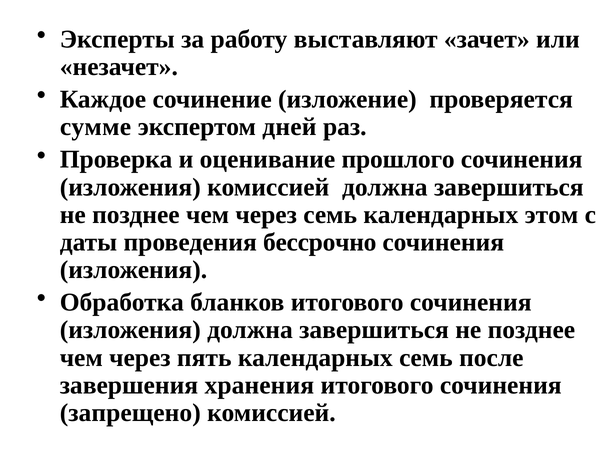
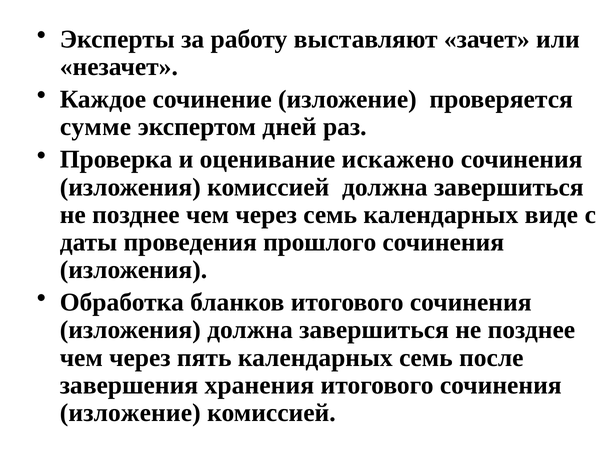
прошлого: прошлого -> искажено
этом: этом -> виде
бессрочно: бессрочно -> прошлого
запрещено at (130, 413): запрещено -> изложение
